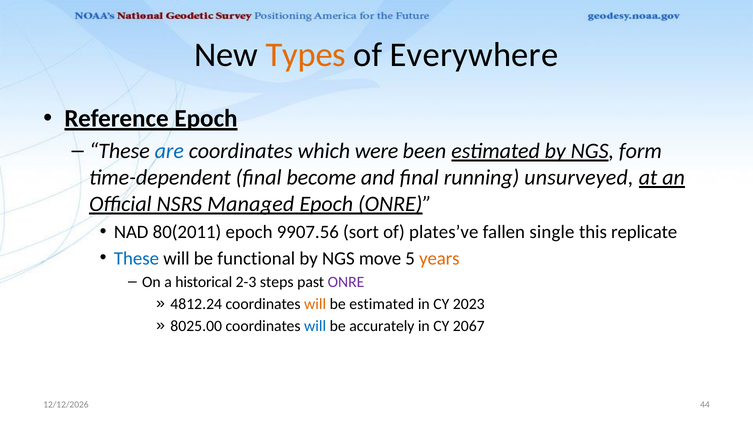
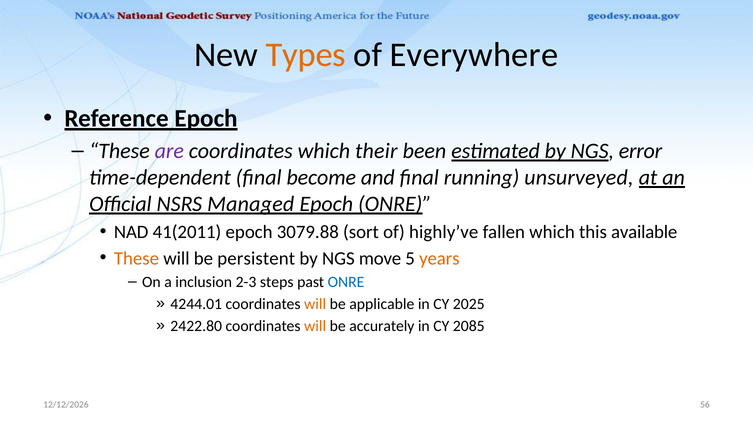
are colour: blue -> purple
were: were -> their
form: form -> error
80(2011: 80(2011 -> 41(2011
9907.56: 9907.56 -> 3079.88
plates’ve: plates’ve -> highly’ve
fallen single: single -> which
replicate: replicate -> available
These at (136, 258) colour: blue -> orange
functional: functional -> persistent
historical: historical -> inclusion
ONRE at (346, 282) colour: purple -> blue
4812.24: 4812.24 -> 4244.01
be estimated: estimated -> applicable
2023: 2023 -> 2025
8025.00: 8025.00 -> 2422.80
will at (315, 326) colour: blue -> orange
2067: 2067 -> 2085
44: 44 -> 56
